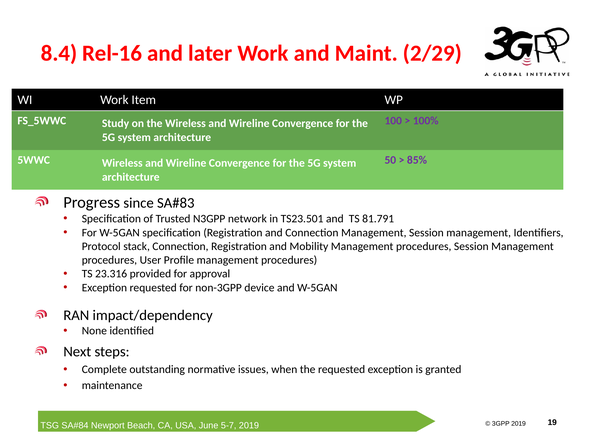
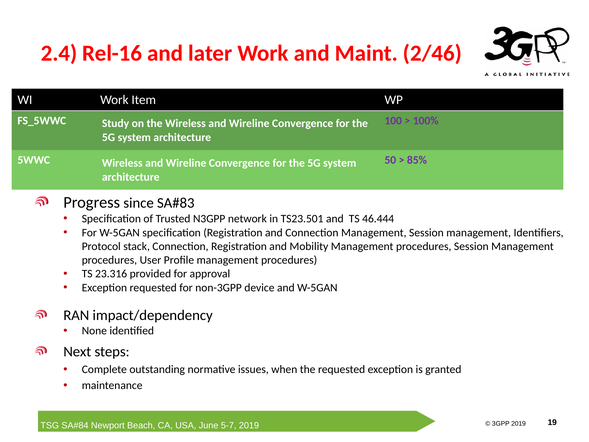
8.4: 8.4 -> 2.4
2/29: 2/29 -> 2/46
81.791: 81.791 -> 46.444
